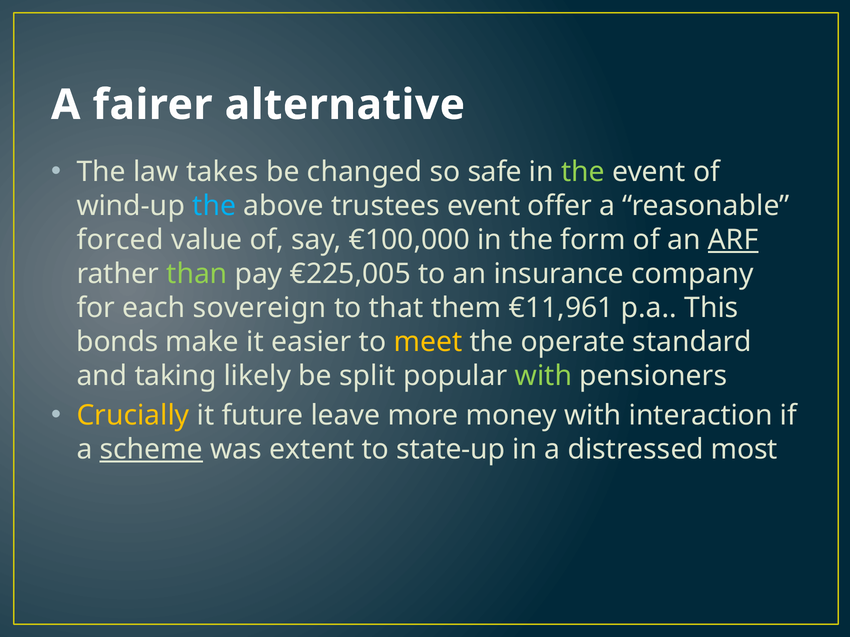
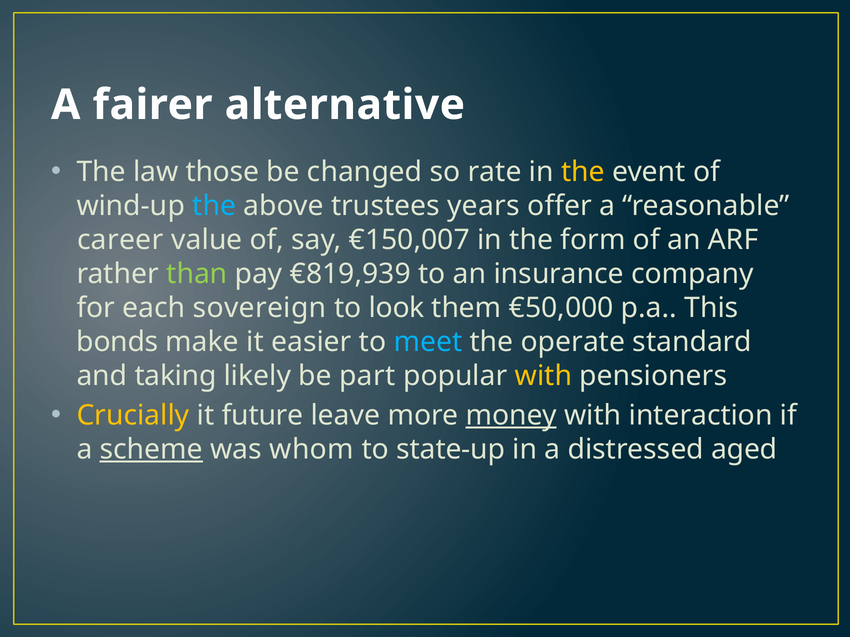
takes: takes -> those
safe: safe -> rate
the at (583, 172) colour: light green -> yellow
trustees event: event -> years
forced: forced -> career
€100,000: €100,000 -> €150,007
ARF underline: present -> none
€225,005: €225,005 -> €819,939
that: that -> look
€11,961: €11,961 -> €50,000
meet colour: yellow -> light blue
split: split -> part
with at (543, 376) colour: light green -> yellow
money underline: none -> present
extent: extent -> whom
most: most -> aged
